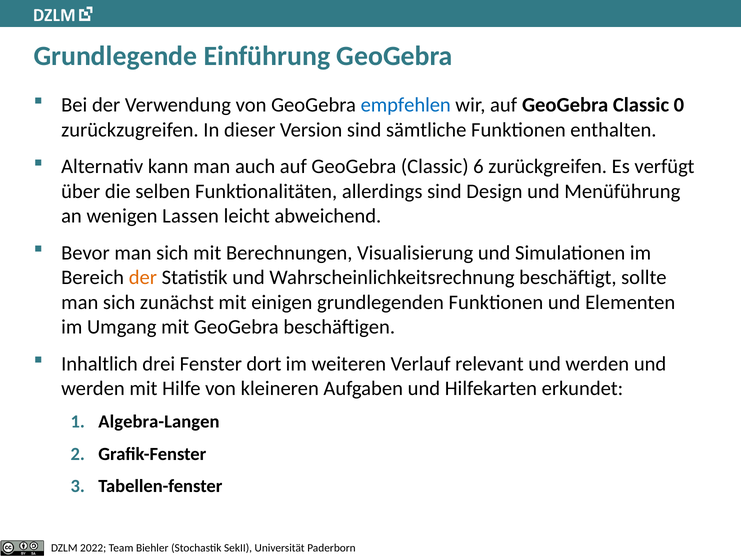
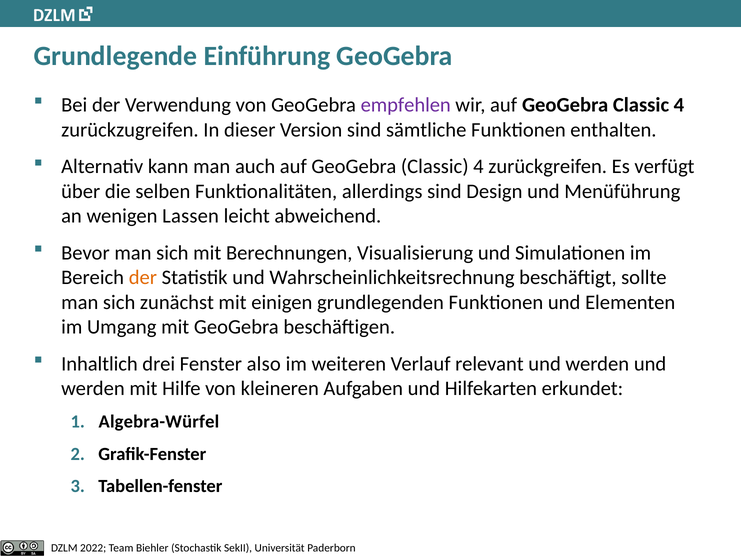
empfehlen colour: blue -> purple
0 at (679, 105): 0 -> 4
6 at (478, 166): 6 -> 4
dort: dort -> also
Algebra-Langen: Algebra-Langen -> Algebra-Würfel
